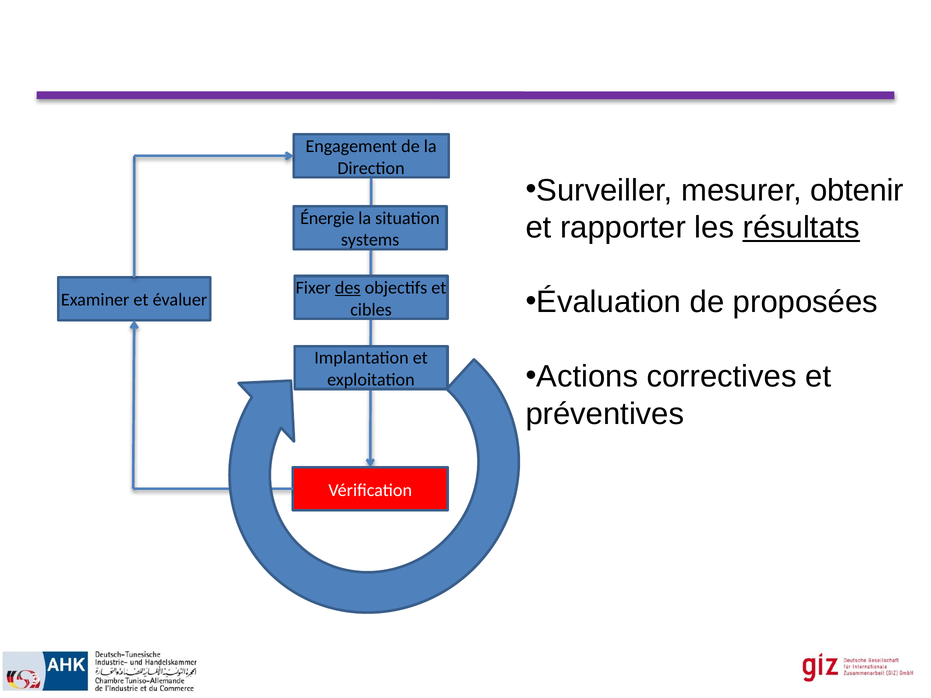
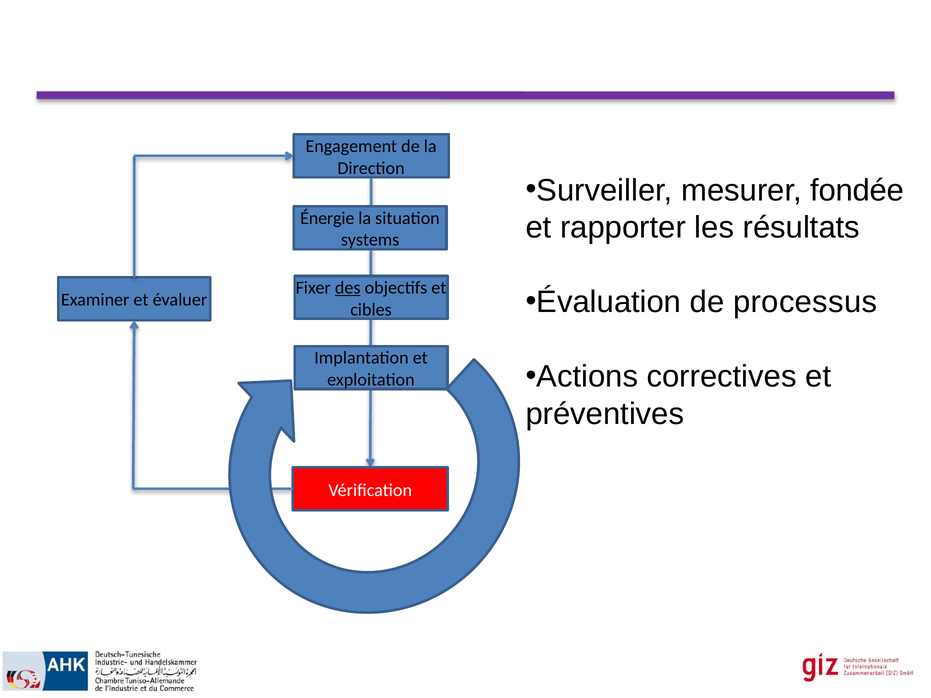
obtenir: obtenir -> fondée
résultats underline: present -> none
proposées: proposées -> processus
